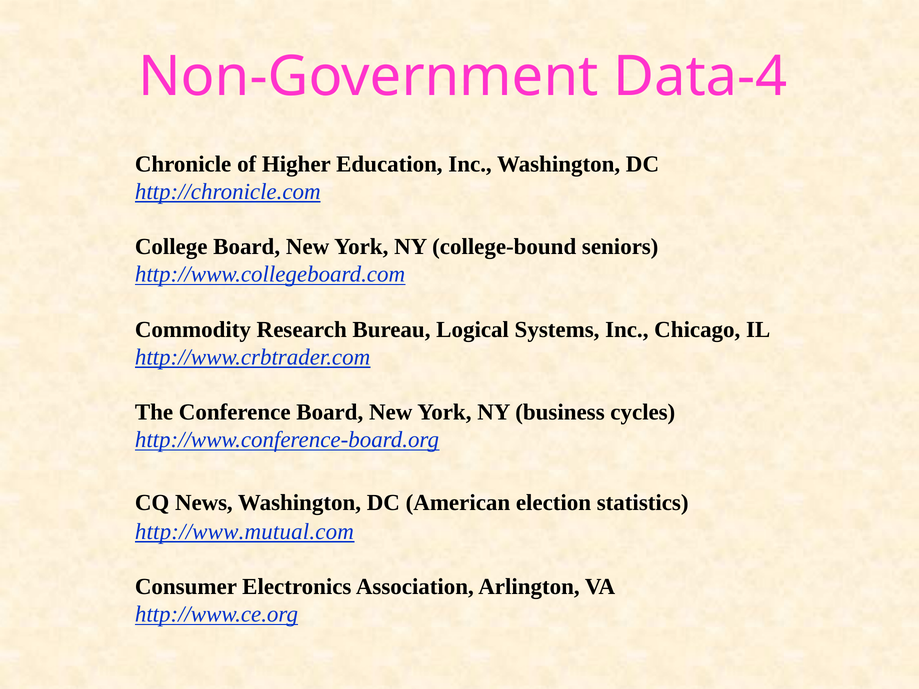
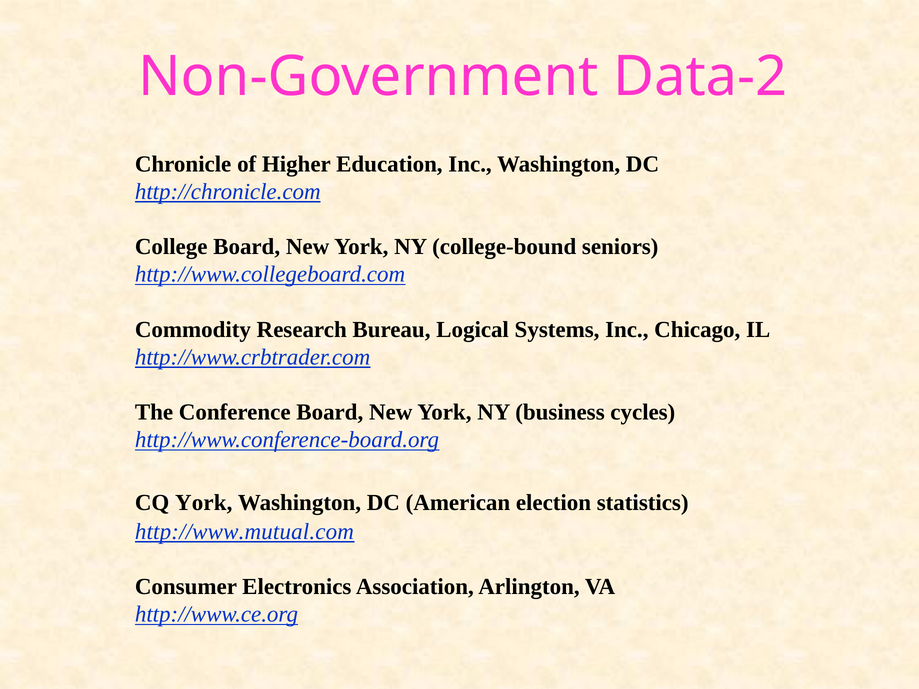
Data-4: Data-4 -> Data-2
CQ News: News -> York
